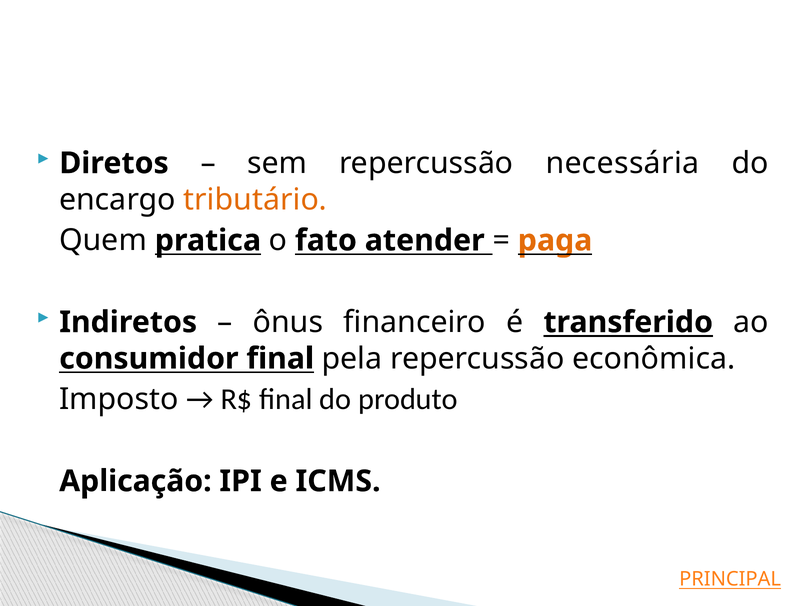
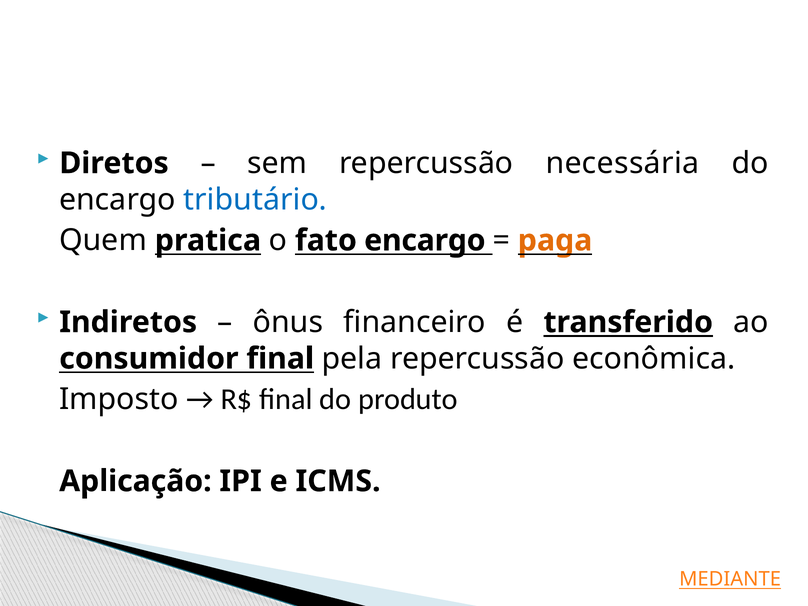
tributário colour: orange -> blue
fato atender: atender -> encargo
PRINCIPAL: PRINCIPAL -> MEDIANTE
